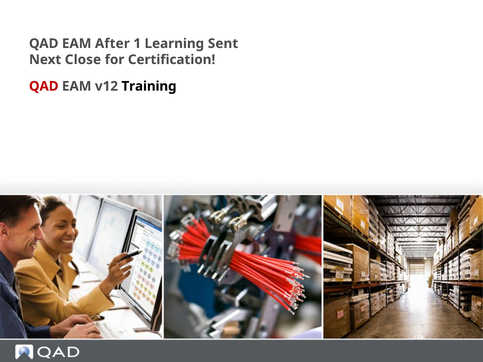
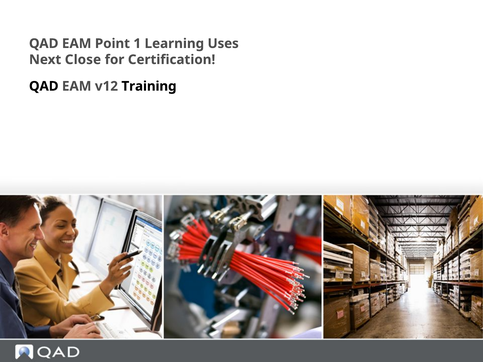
After: After -> Point
Sent: Sent -> Uses
QAD at (44, 86) colour: red -> black
